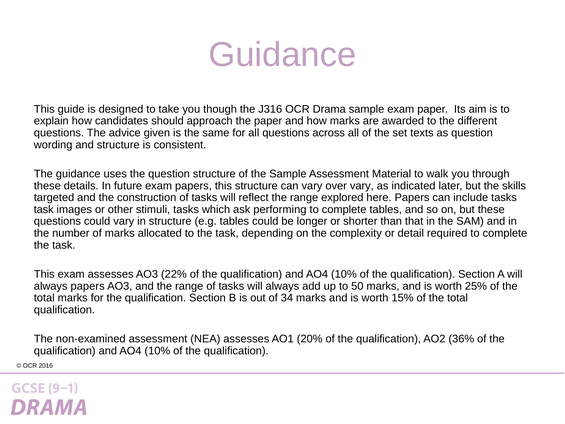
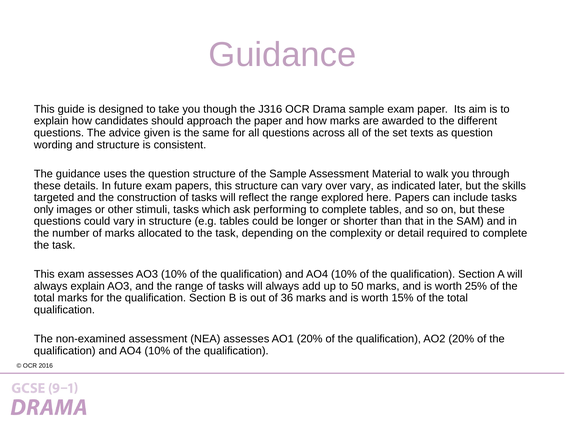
task at (44, 209): task -> only
AO3 22%: 22% -> 10%
always papers: papers -> explain
34: 34 -> 36
AO2 36%: 36% -> 20%
